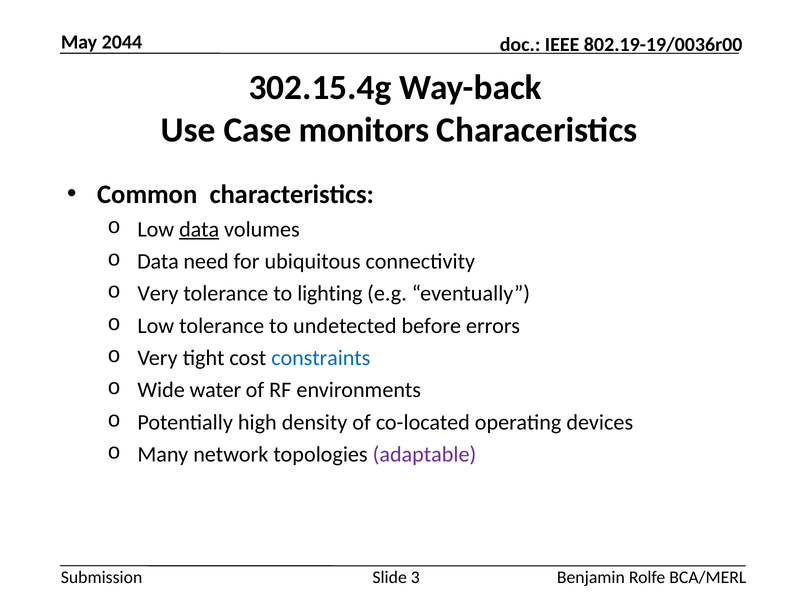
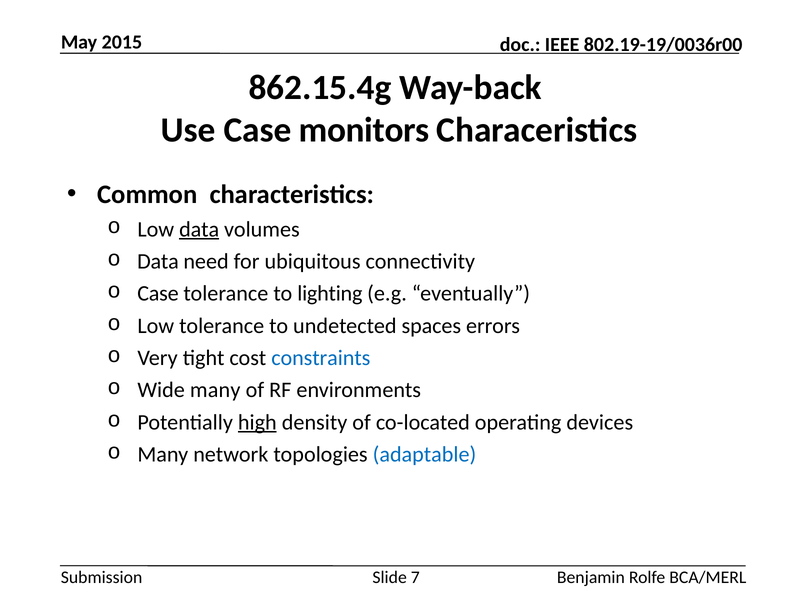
2044: 2044 -> 2015
302.15.4g: 302.15.4g -> 862.15.4g
Very at (158, 294): Very -> Case
before: before -> spaces
Wide water: water -> many
high underline: none -> present
adaptable colour: purple -> blue
3: 3 -> 7
